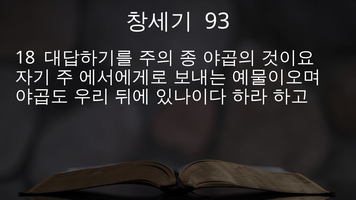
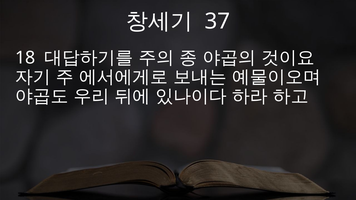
93: 93 -> 37
